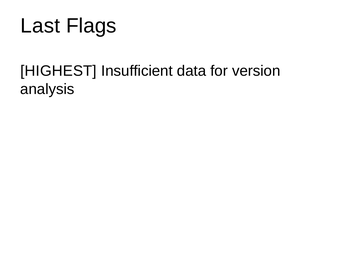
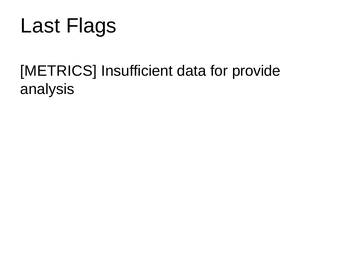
HIGHEST: HIGHEST -> METRICS
version: version -> provide
